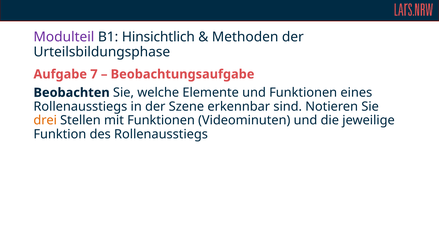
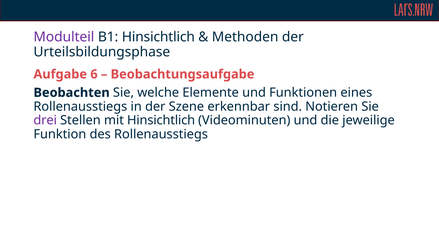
7: 7 -> 6
drei colour: orange -> purple
mit Funktionen: Funktionen -> Hinsichtlich
